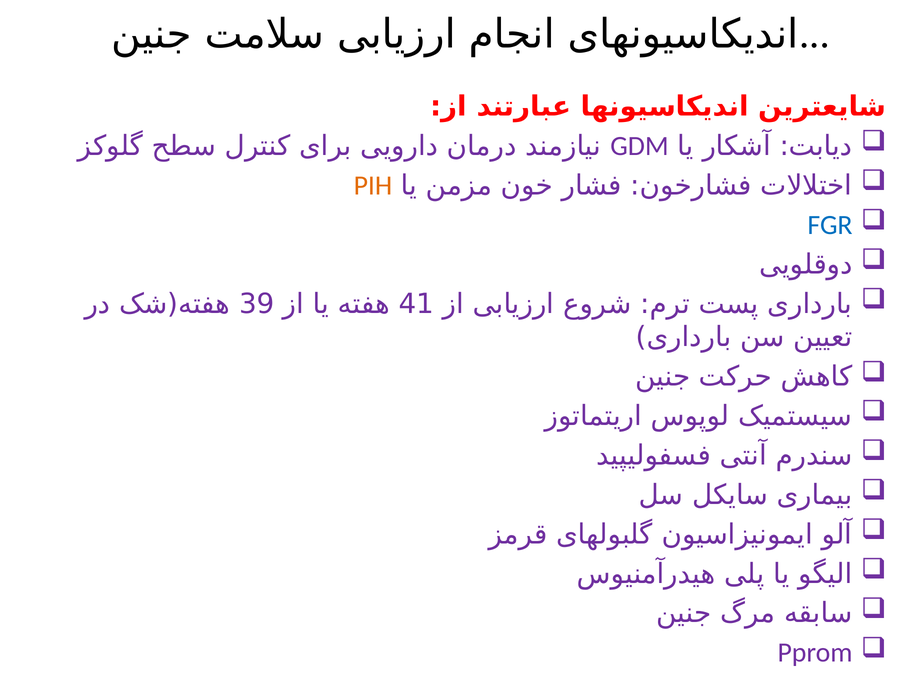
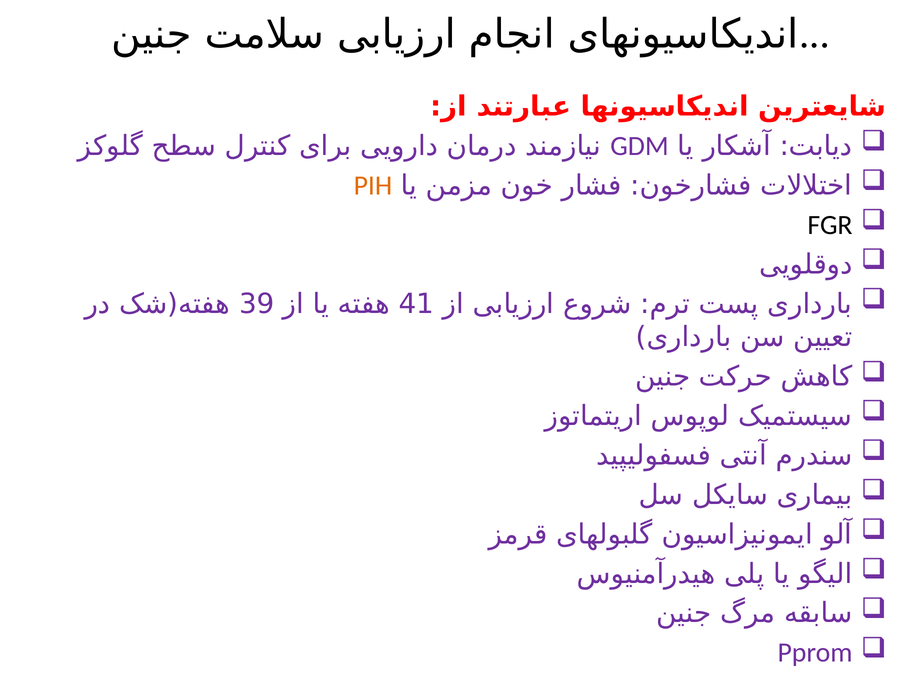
FGR colour: blue -> black
